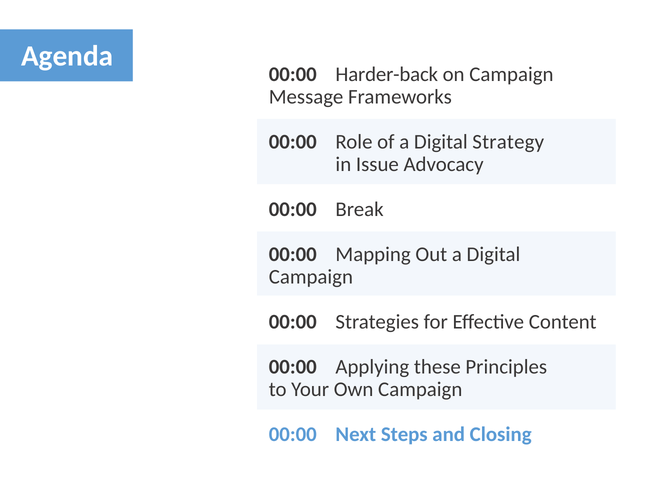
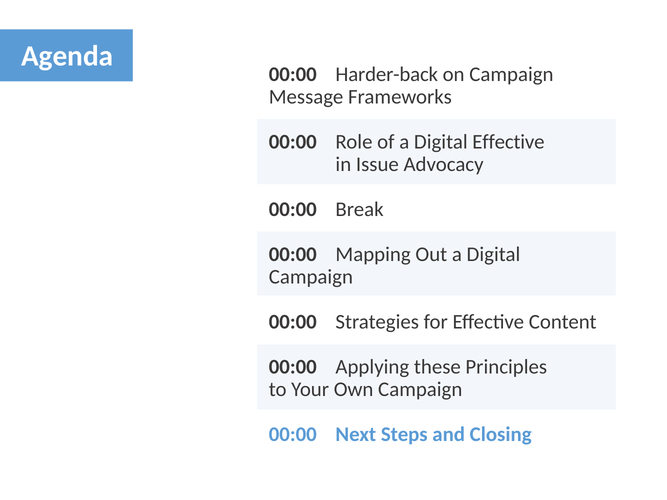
Digital Strategy: Strategy -> Effective
